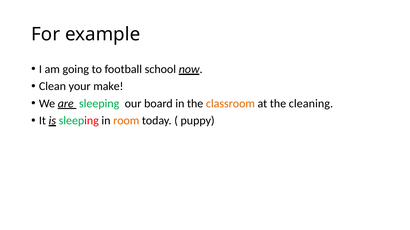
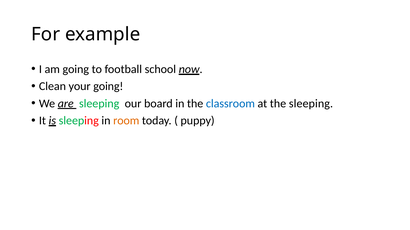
your make: make -> going
classroom colour: orange -> blue
the cleaning: cleaning -> sleeping
